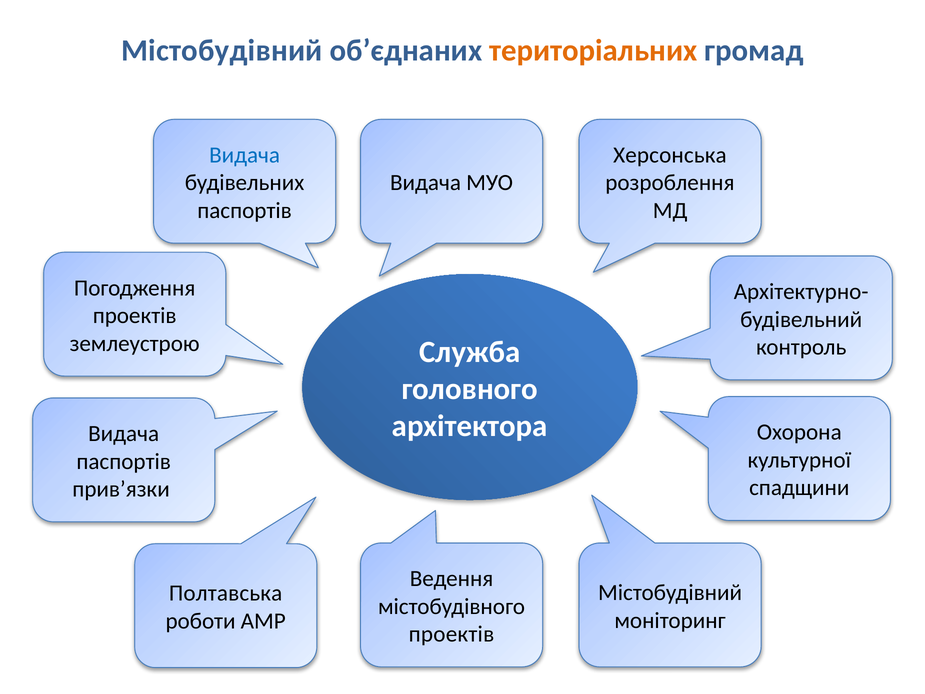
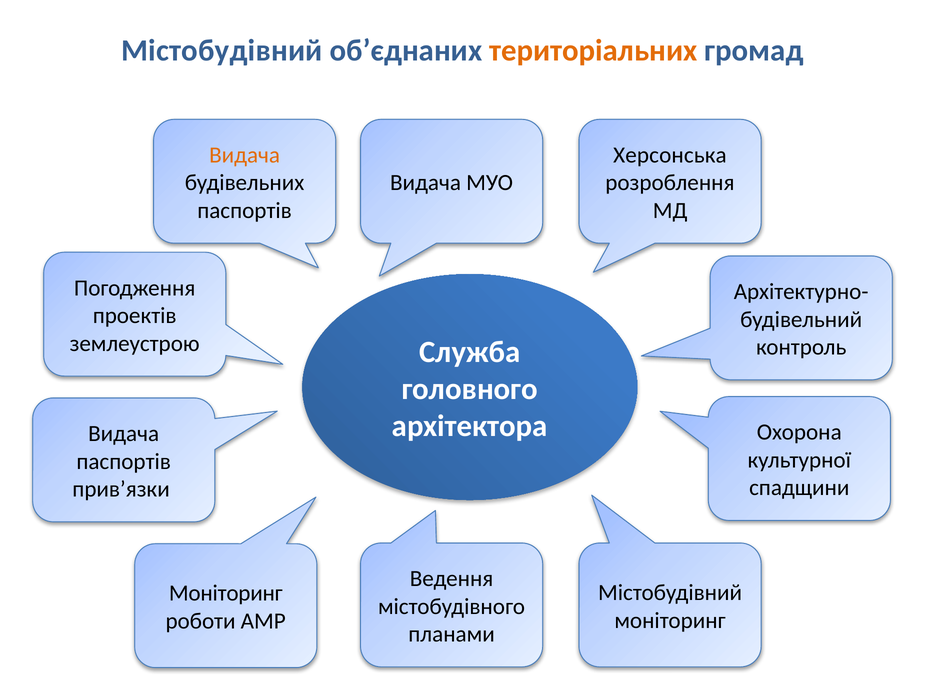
Видача at (245, 155) colour: blue -> orange
Полтавська at (226, 593): Полтавська -> Моніторинг
проектів at (451, 634): проектів -> планами
